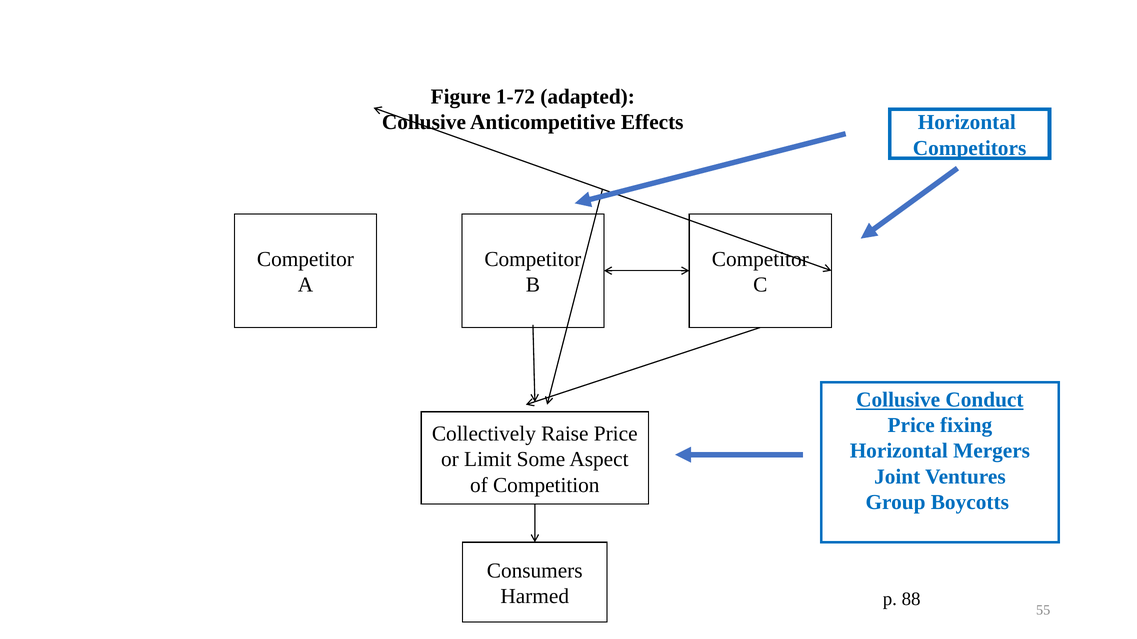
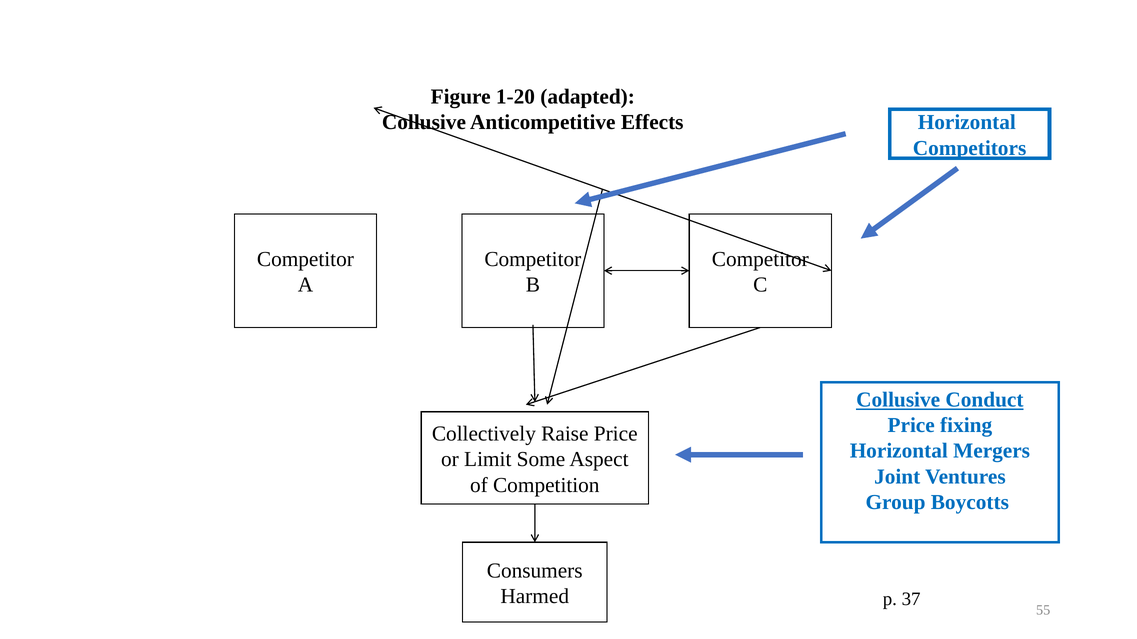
1-72: 1-72 -> 1-20
88: 88 -> 37
